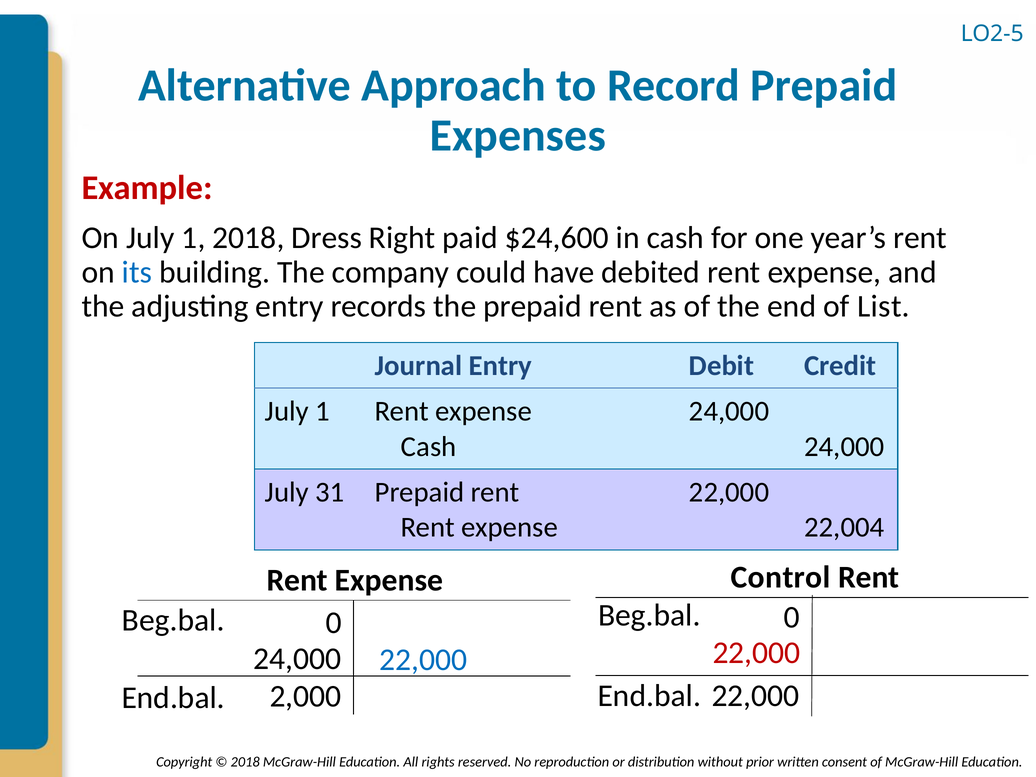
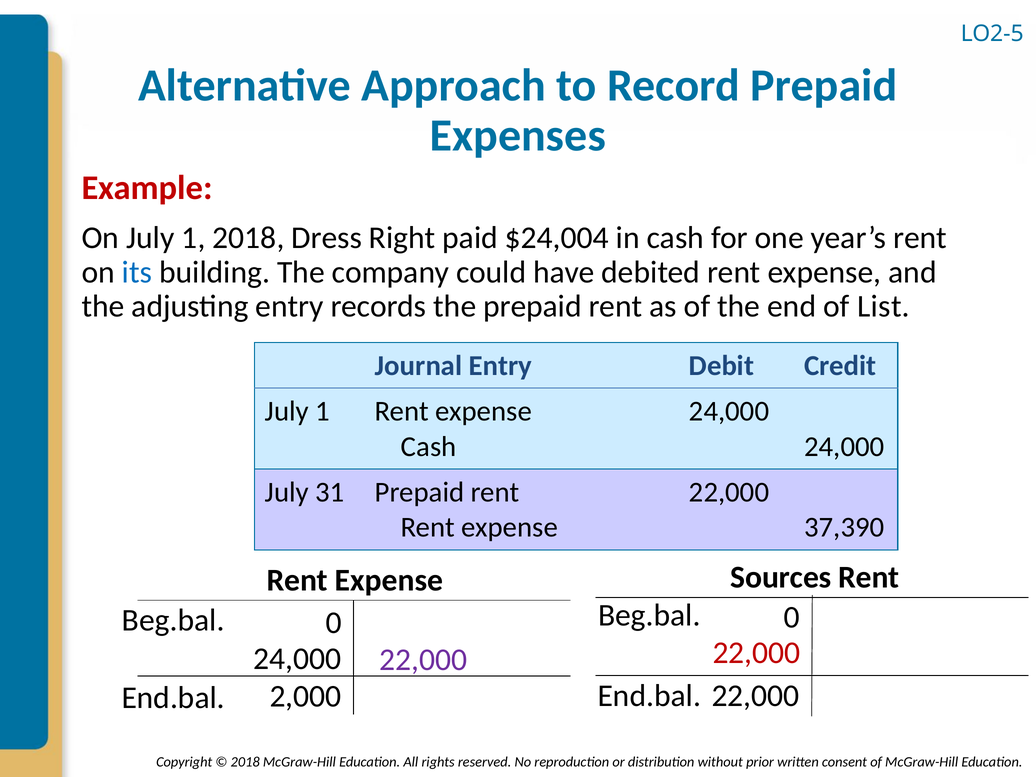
$24,600: $24,600 -> $24,004
22,004: 22,004 -> 37,390
Control: Control -> Sources
22,000 at (423, 660) colour: blue -> purple
